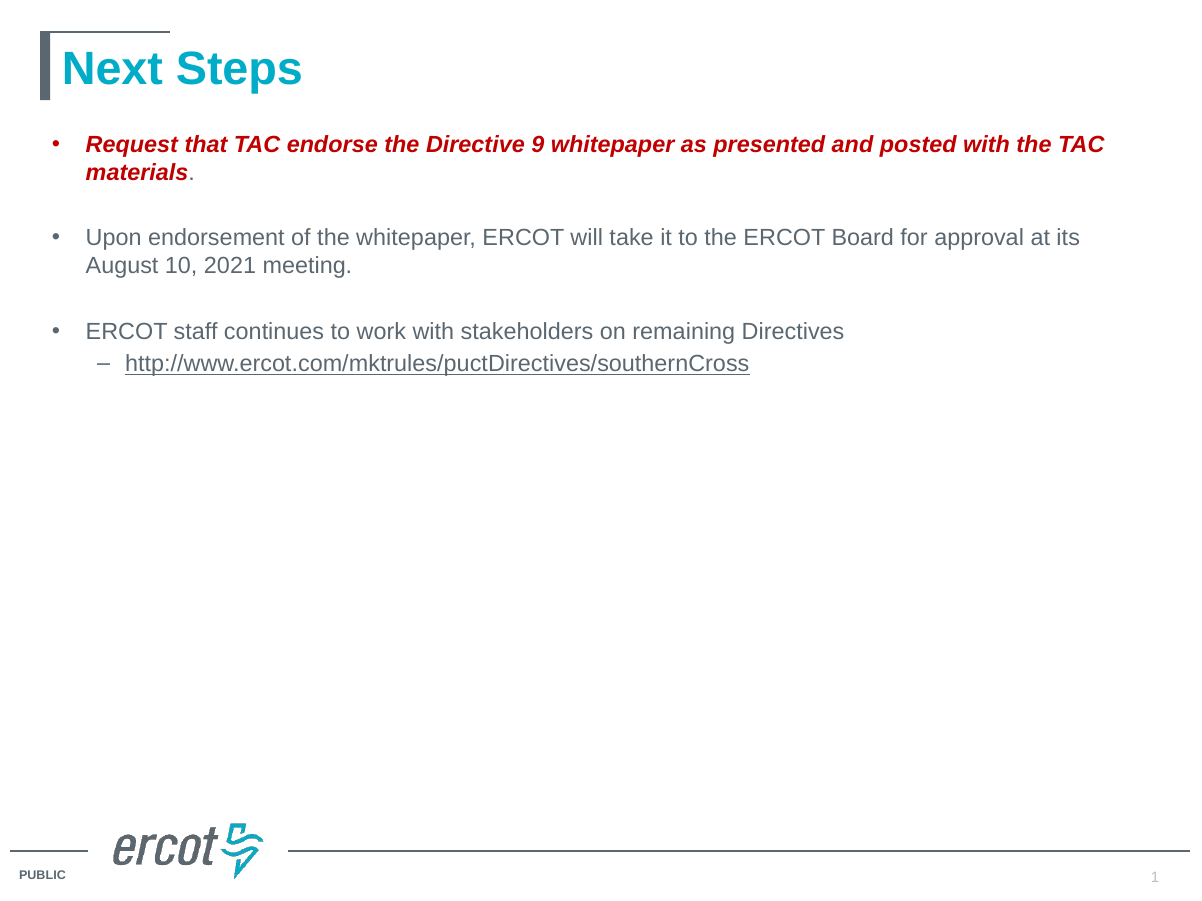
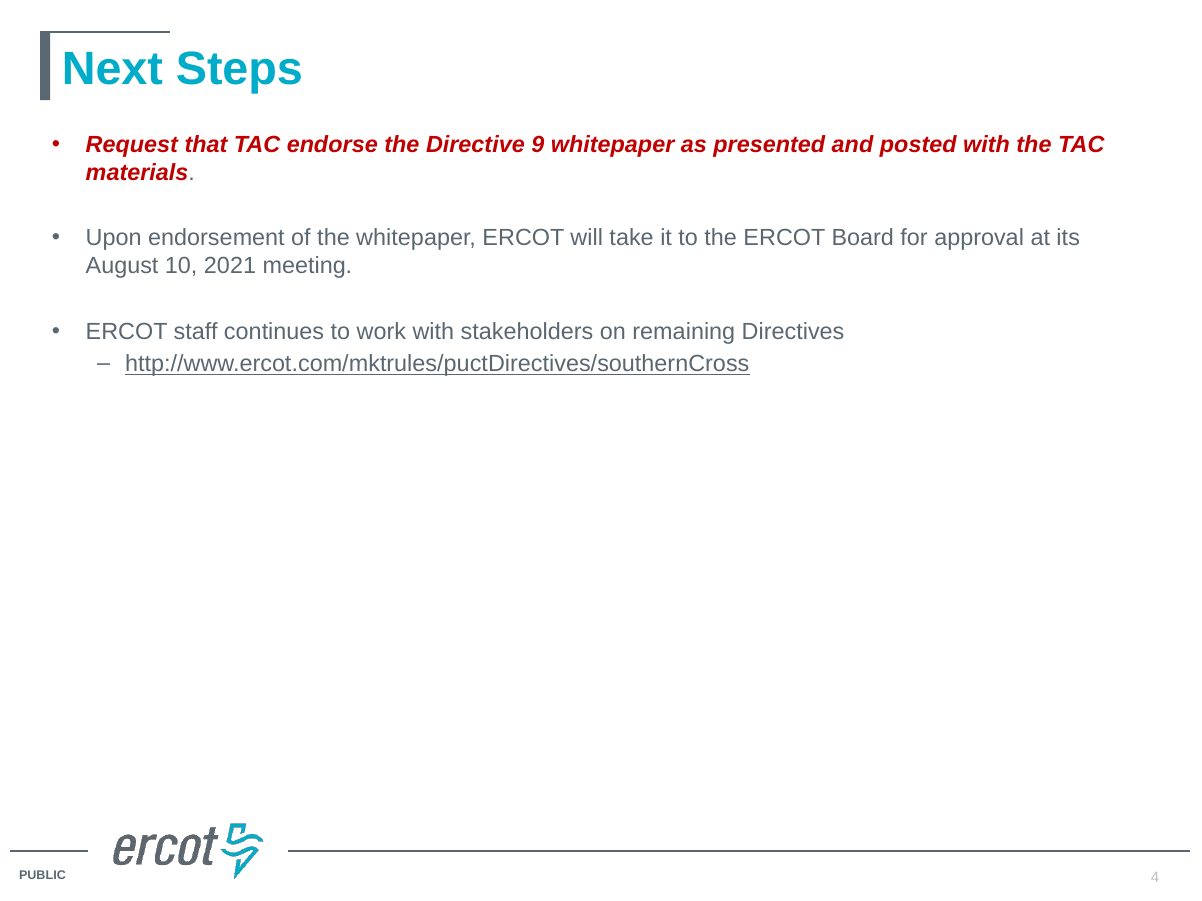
1: 1 -> 4
